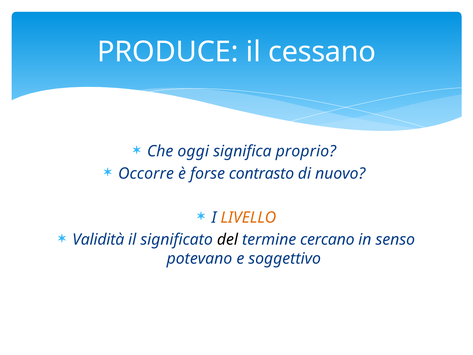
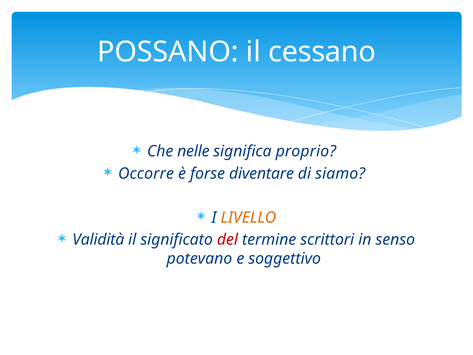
PRODUCE: PRODUCE -> POSSANO
oggi: oggi -> nelle
contrasto: contrasto -> diventare
nuovo: nuovo -> siamo
del colour: black -> red
cercano: cercano -> scrittori
